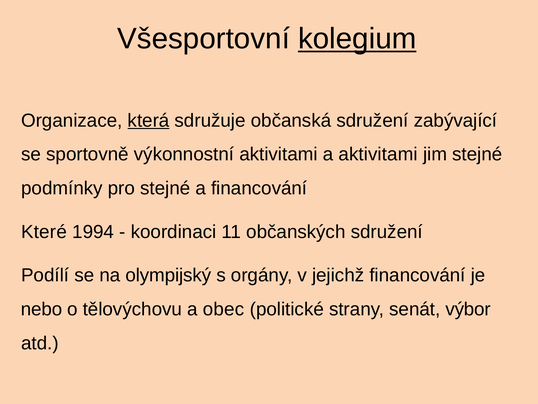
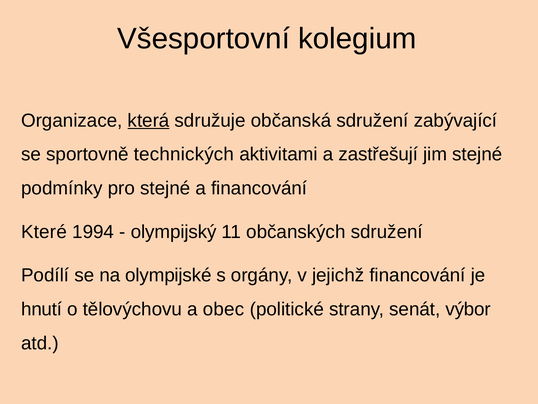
kolegium underline: present -> none
výkonnostní: výkonnostní -> technických
a aktivitami: aktivitami -> zastřešují
koordinaci: koordinaci -> olympijský
olympijský: olympijský -> olympijské
nebo: nebo -> hnutí
